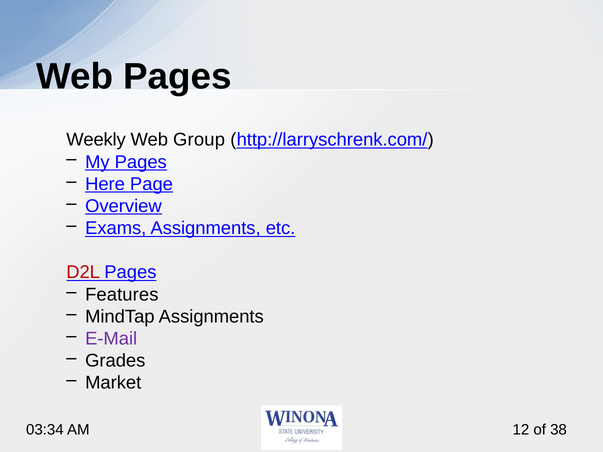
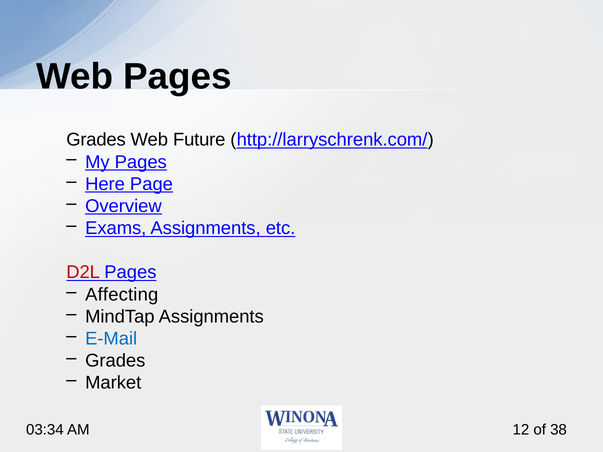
Weekly at (96, 140): Weekly -> Grades
Group: Group -> Future
Features: Features -> Affecting
E-Mail colour: purple -> blue
